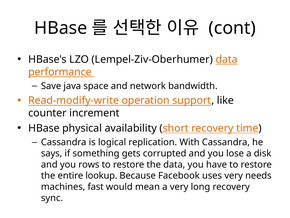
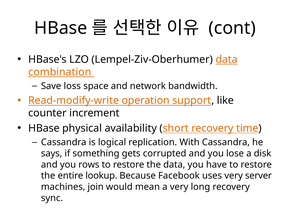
performance: performance -> combination
java: java -> loss
needs: needs -> server
fast: fast -> join
